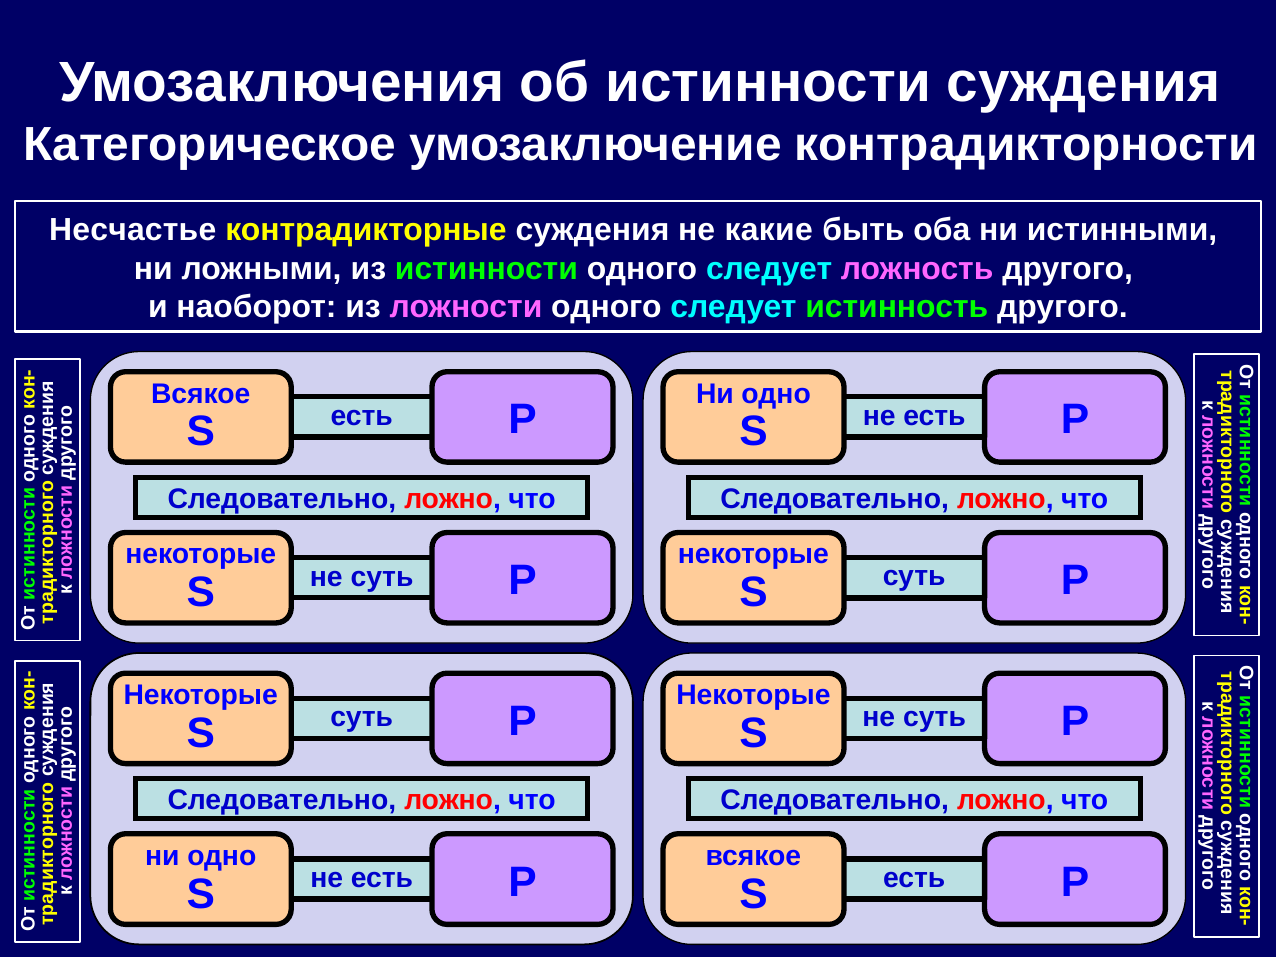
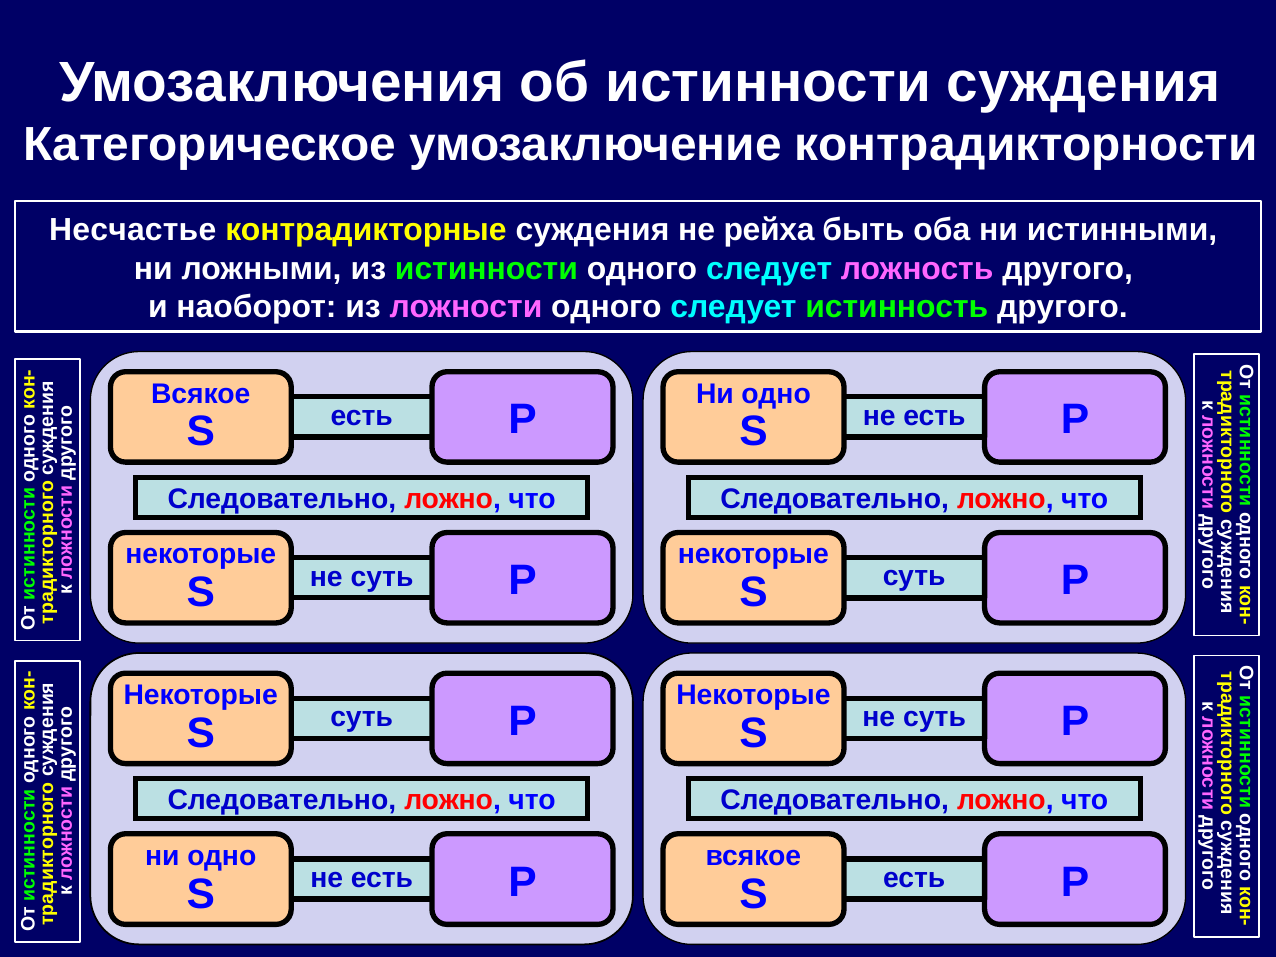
какие: какие -> рейха
